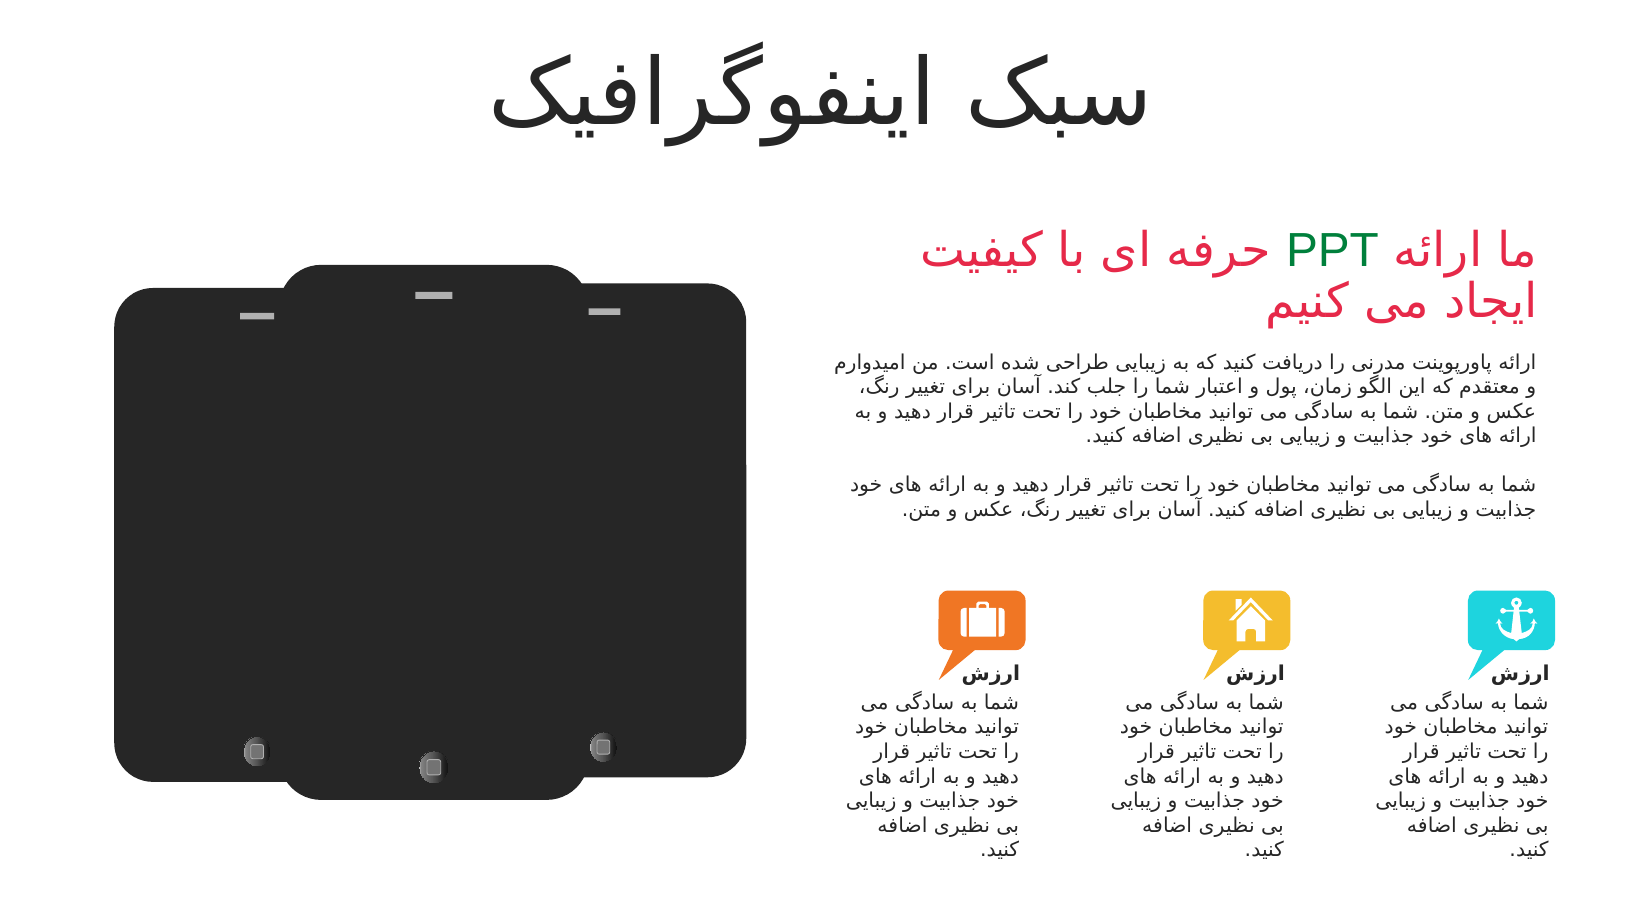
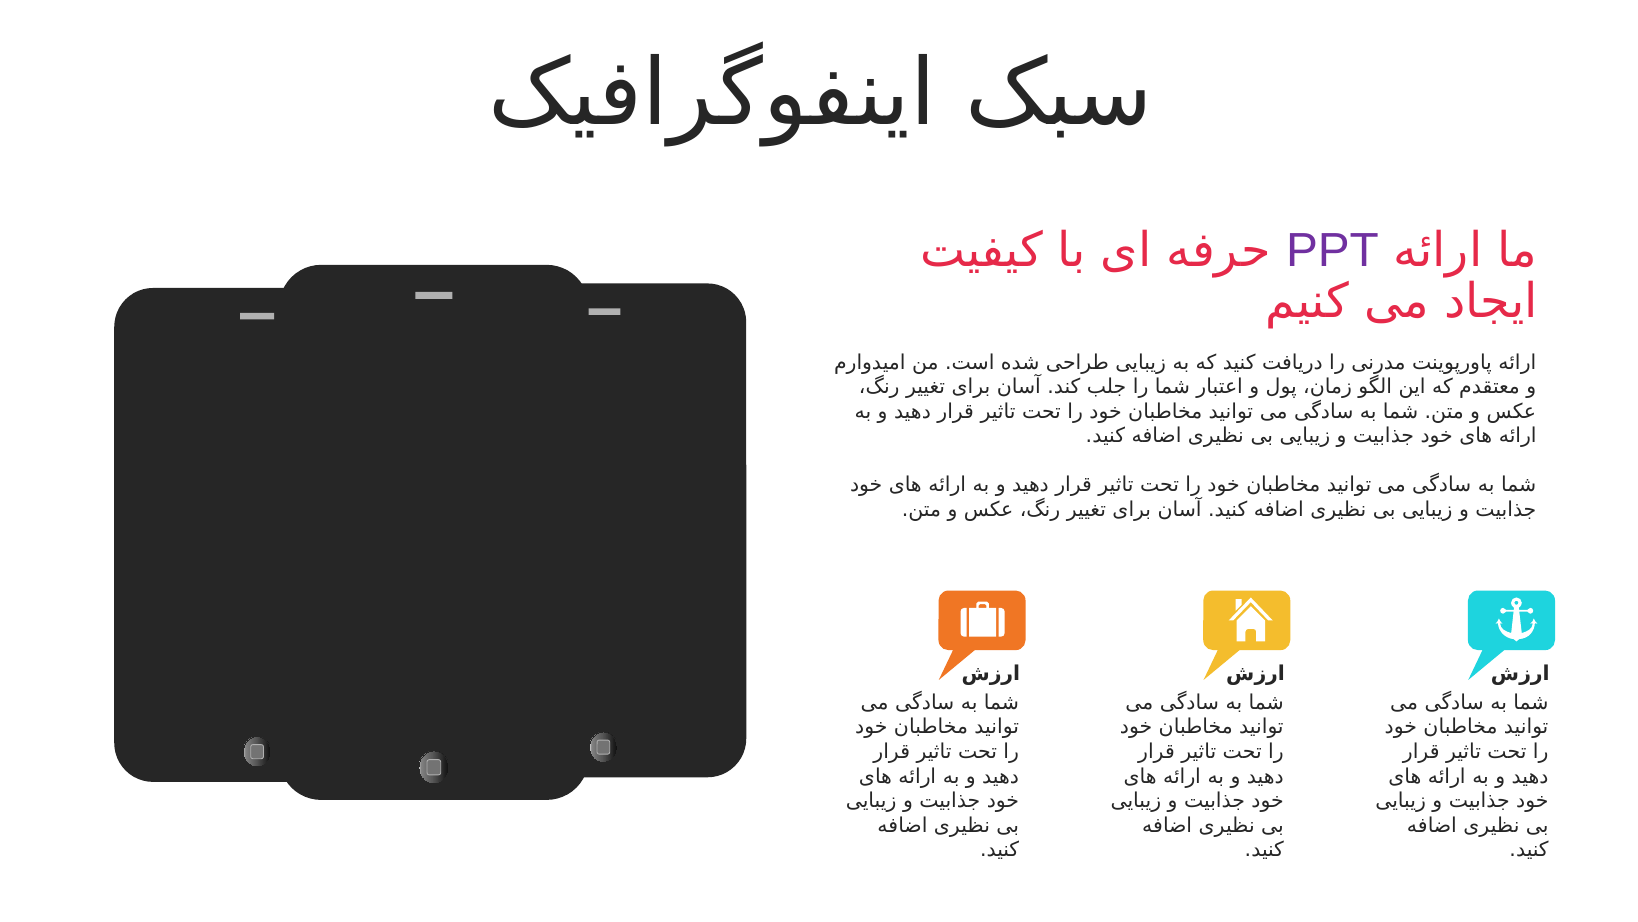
PPT colour: green -> purple
